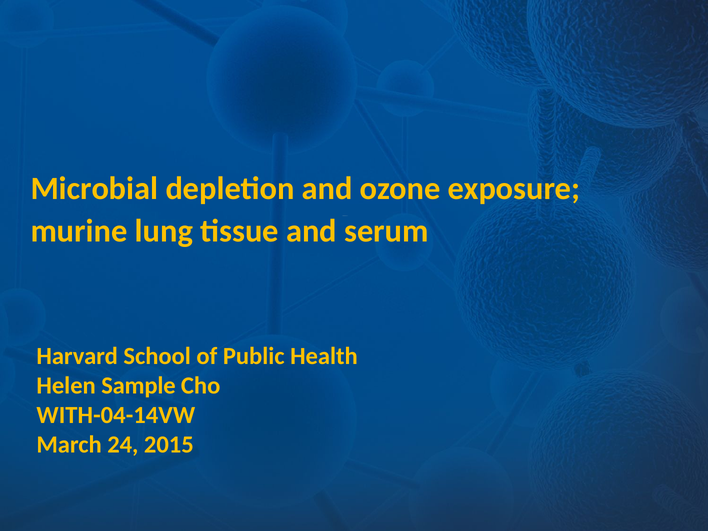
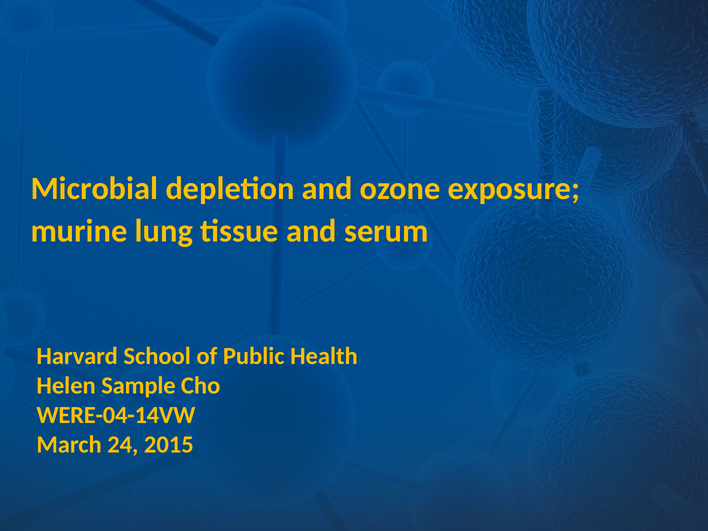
WITH-04-14VW: WITH-04-14VW -> WERE-04-14VW
